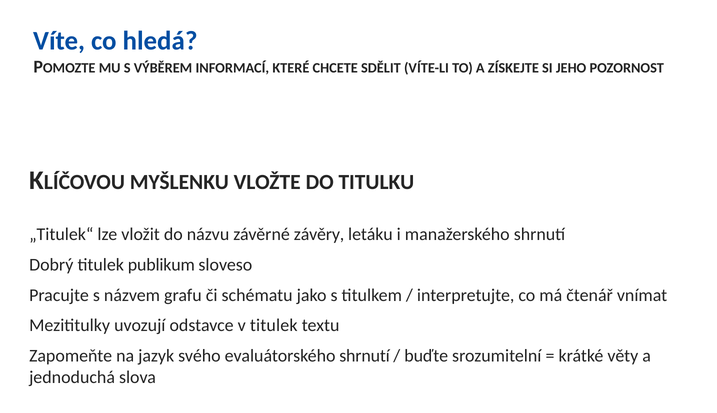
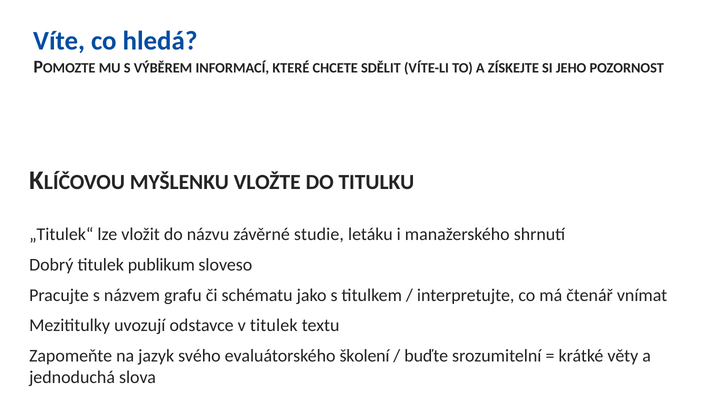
závěry: závěry -> studie
evaluátorského shrnutí: shrnutí -> školení
